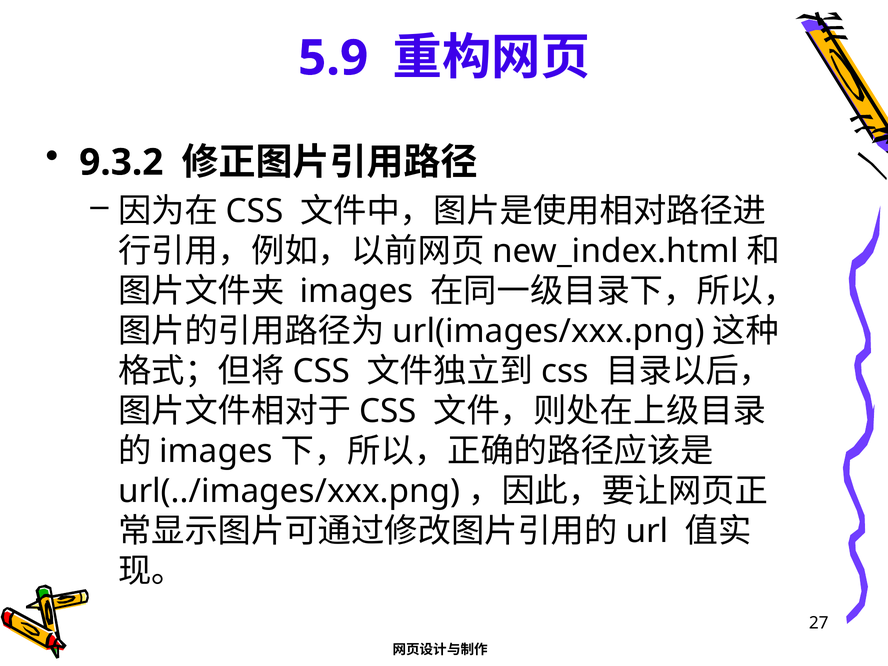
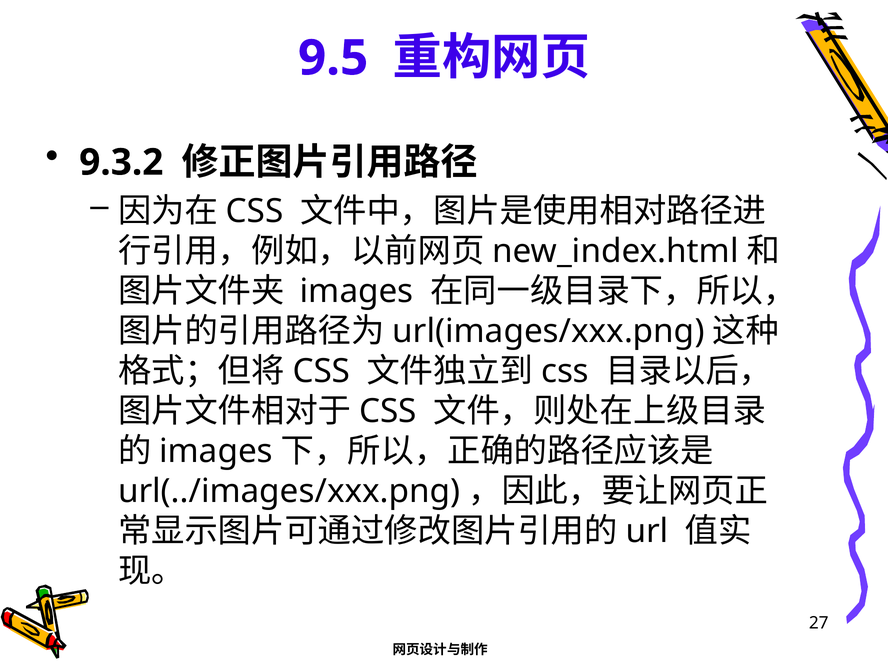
5.9: 5.9 -> 9.5
